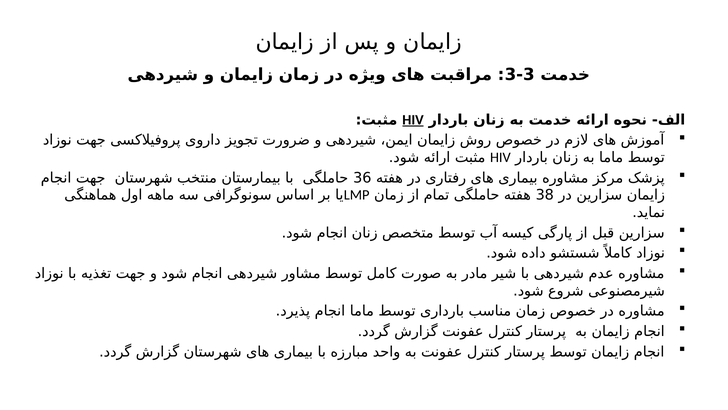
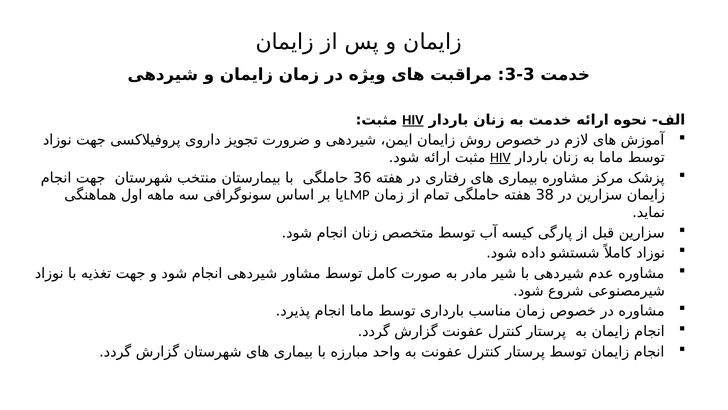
HIV at (500, 157) underline: none -> present
